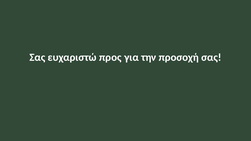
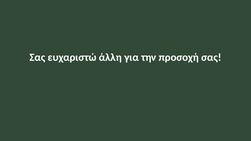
προς: προς -> άλλη
